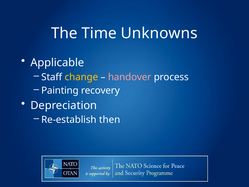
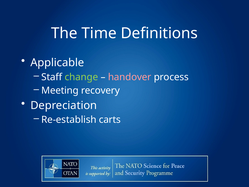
Unknowns: Unknowns -> Definitions
change colour: yellow -> light green
Painting: Painting -> Meeting
then: then -> carts
